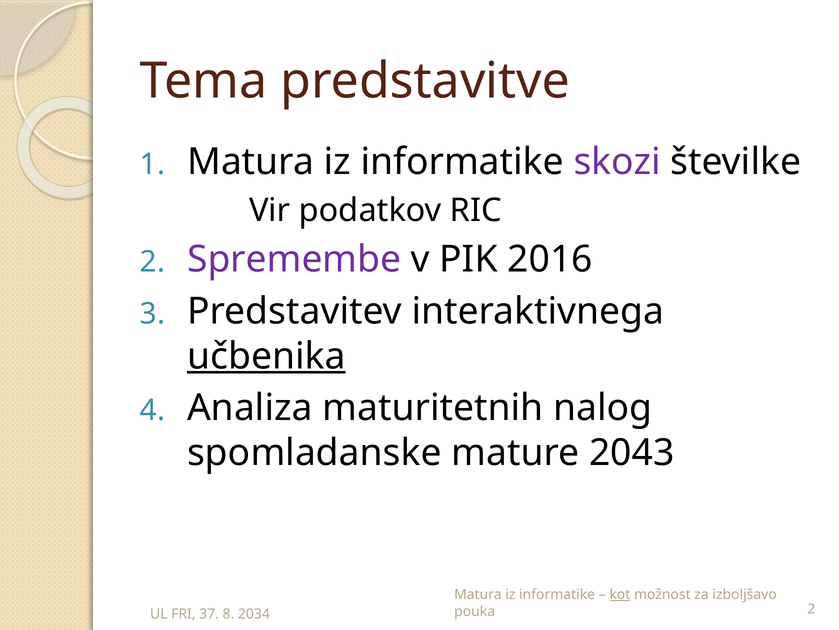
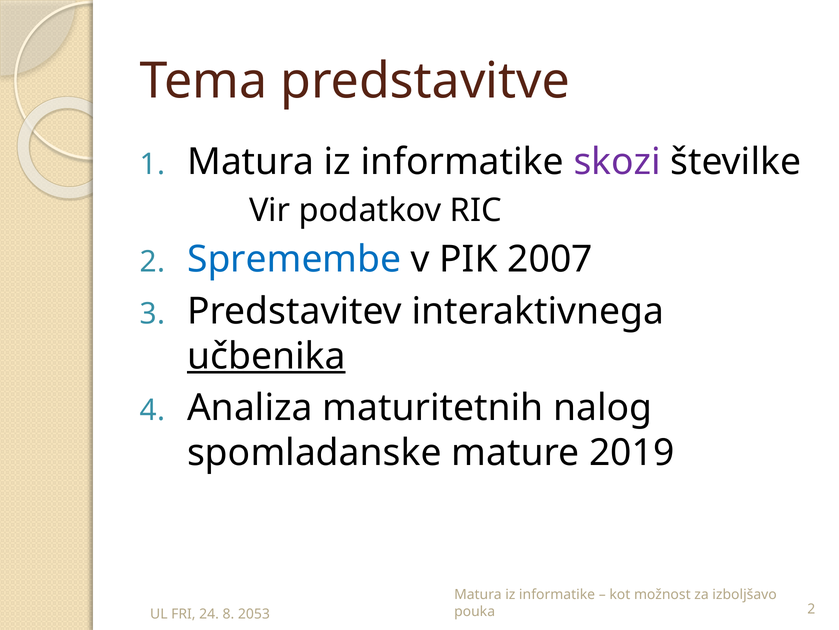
Spremembe colour: purple -> blue
2016: 2016 -> 2007
2043: 2043 -> 2019
kot underline: present -> none
37: 37 -> 24
2034: 2034 -> 2053
